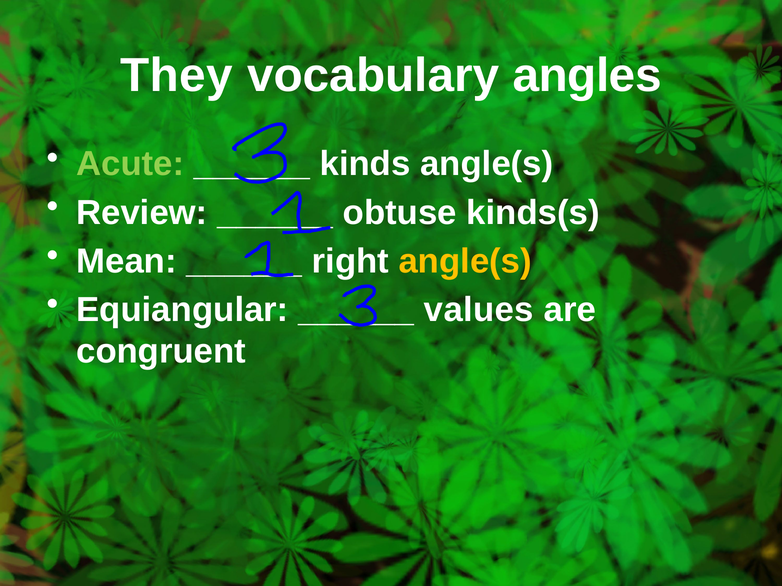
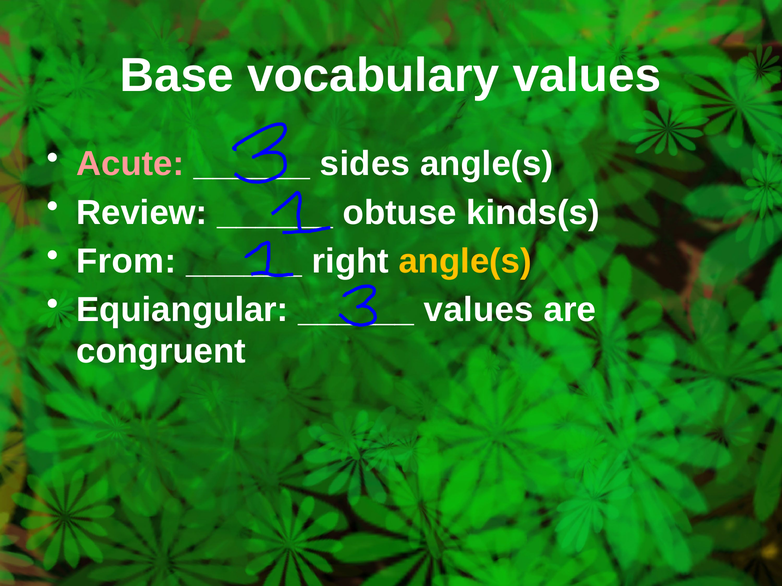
They: They -> Base
vocabulary angles: angles -> values
Acute colour: light green -> pink
kinds: kinds -> sides
Mean: Mean -> From
